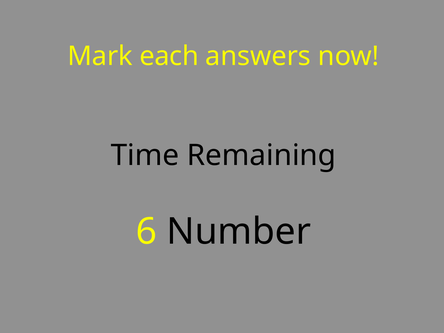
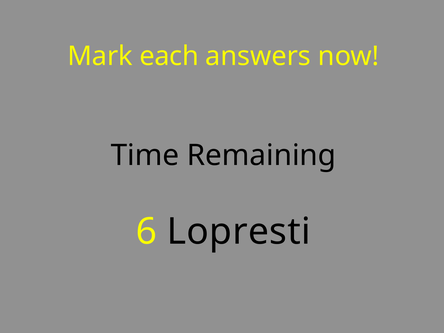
Number: Number -> Lopresti
